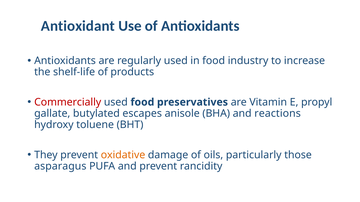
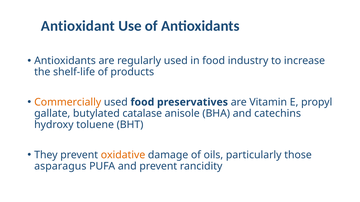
Commercially colour: red -> orange
escapes: escapes -> catalase
reactions: reactions -> catechins
